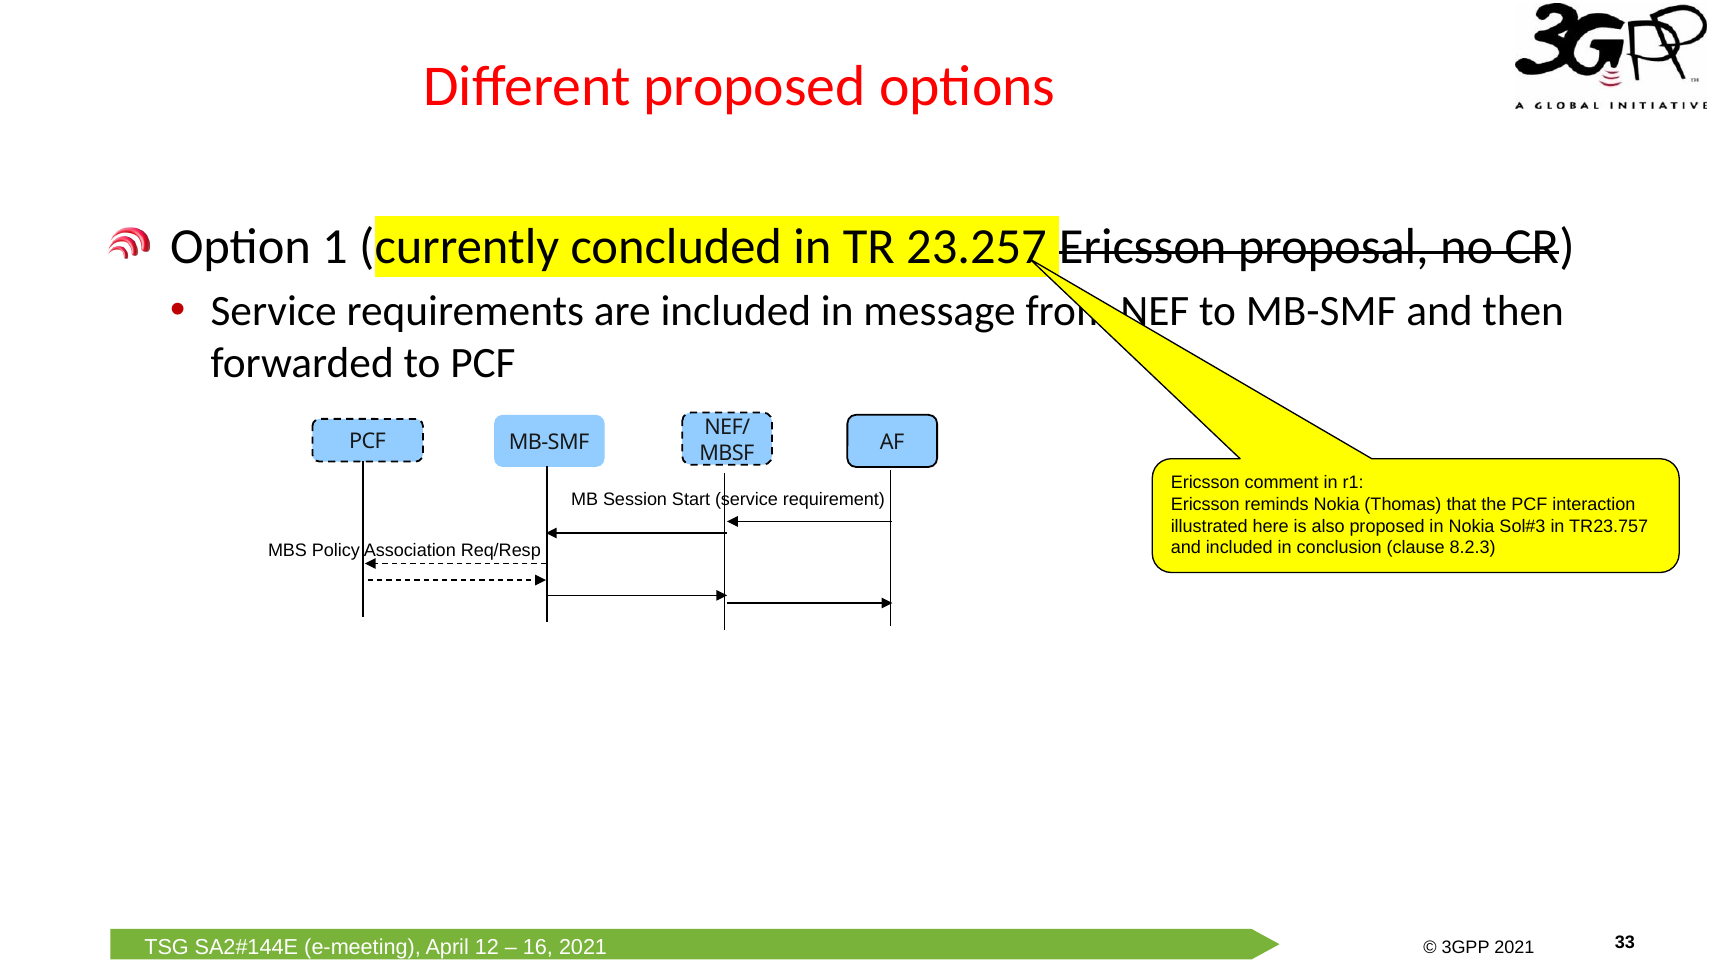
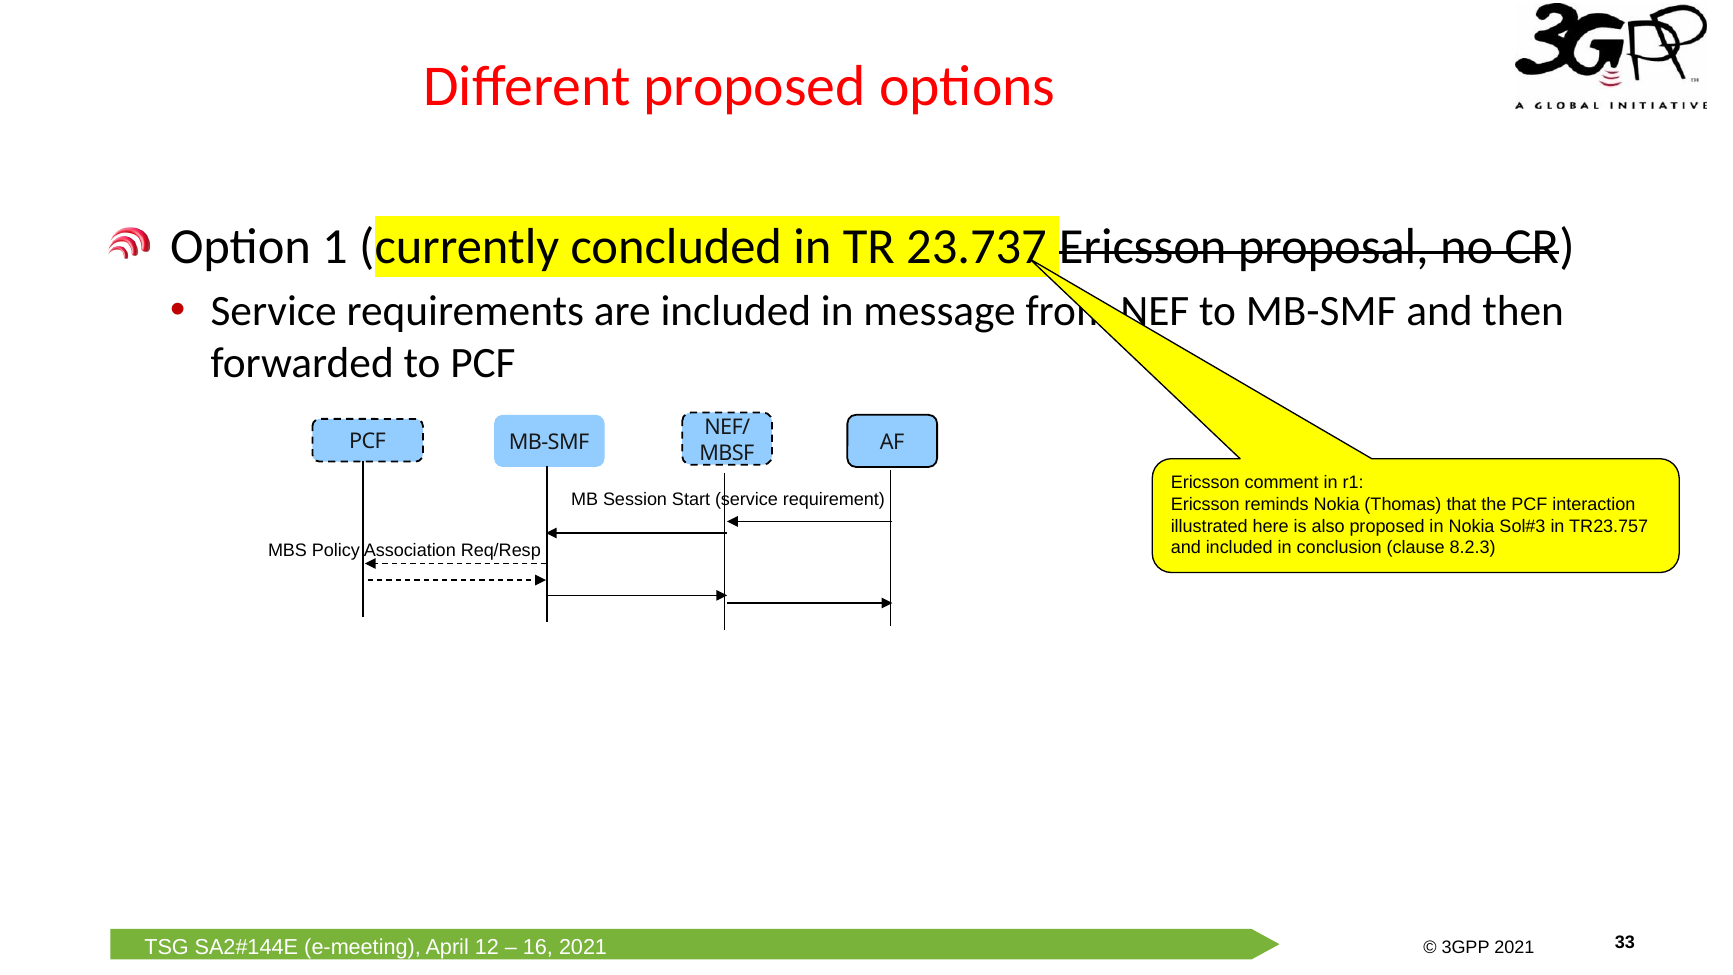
23.257: 23.257 -> 23.737
